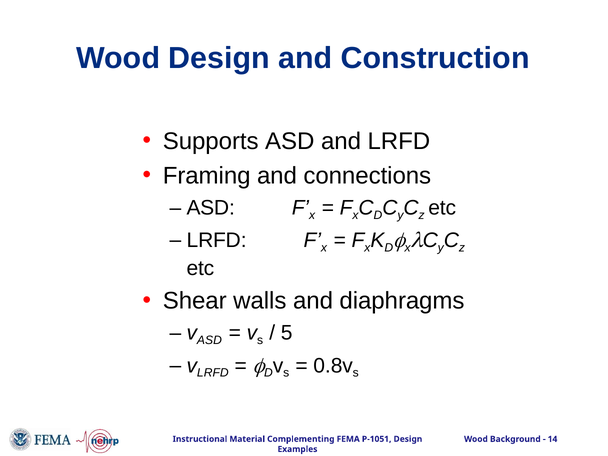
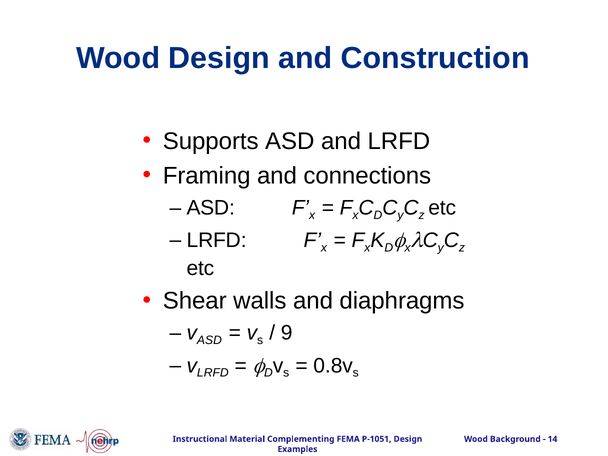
5: 5 -> 9
